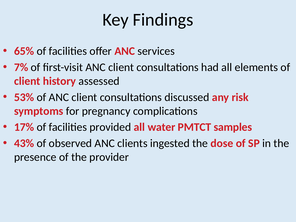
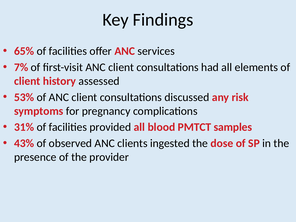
17%: 17% -> 31%
water: water -> blood
